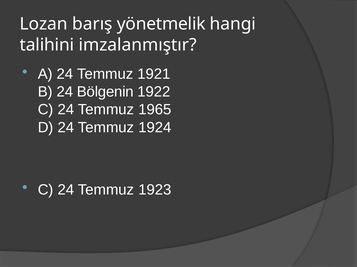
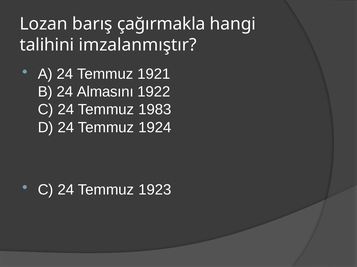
yönetmelik: yönetmelik -> çağırmakla
Bölgenin: Bölgenin -> Almasını
1965: 1965 -> 1983
